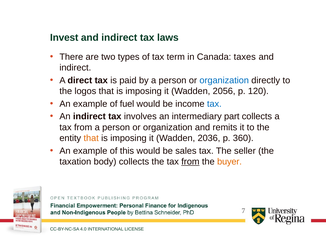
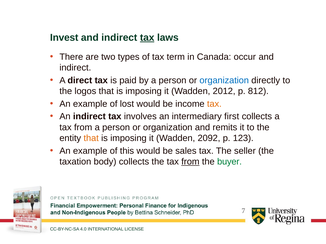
tax at (147, 38) underline: none -> present
taxes: taxes -> occur
2056: 2056 -> 2012
120: 120 -> 812
fuel: fuel -> lost
tax at (214, 104) colour: blue -> orange
part: part -> first
2036: 2036 -> 2092
360: 360 -> 123
buyer colour: orange -> green
